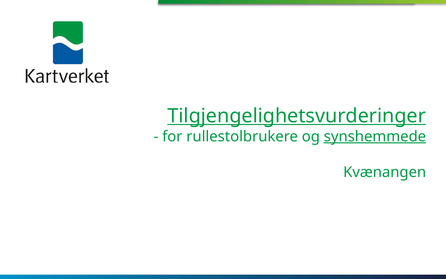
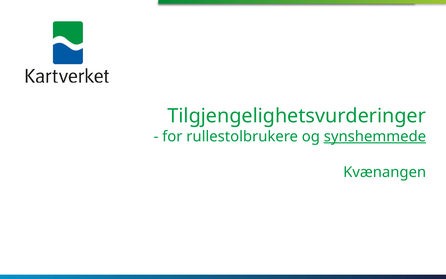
Tilgjengelighetsvurderinger underline: present -> none
